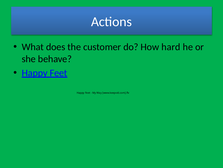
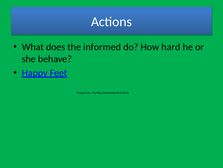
customer: customer -> informed
